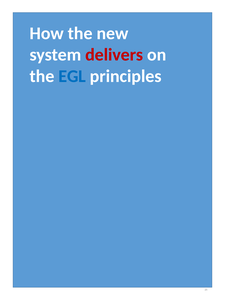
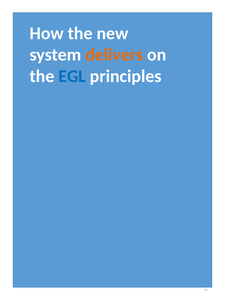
delivers colour: red -> orange
